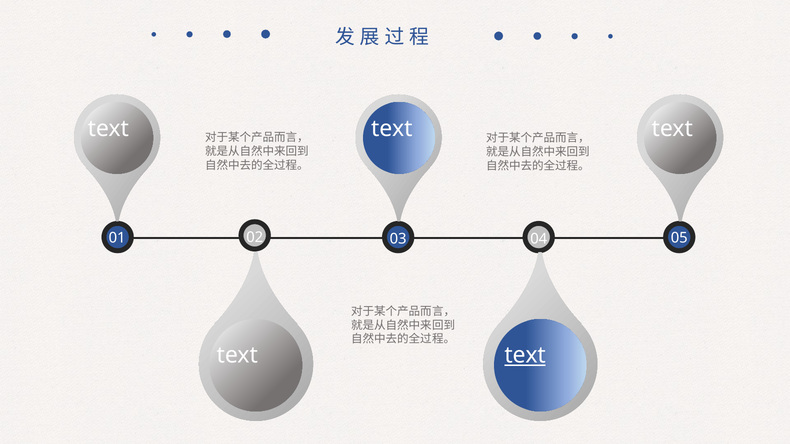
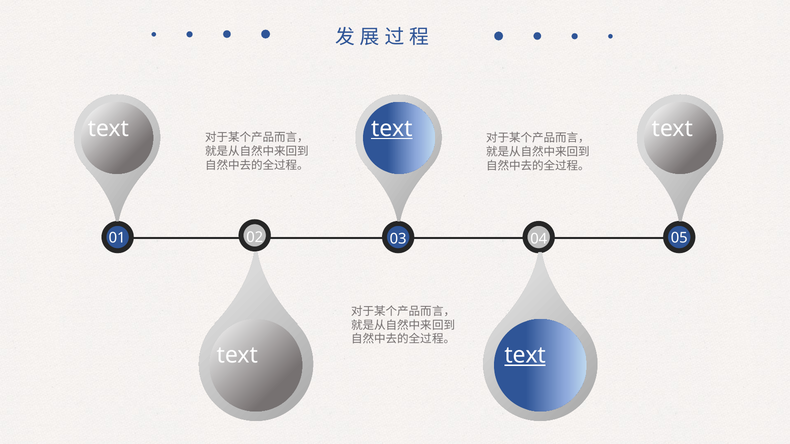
text at (392, 129) underline: none -> present
